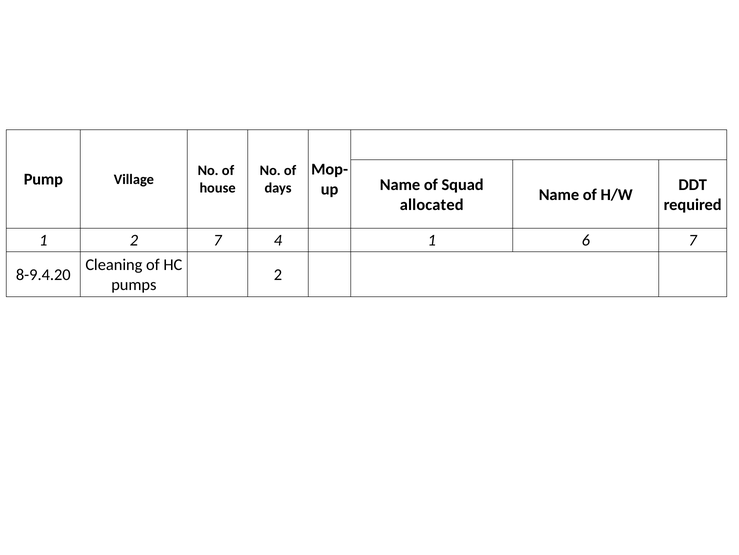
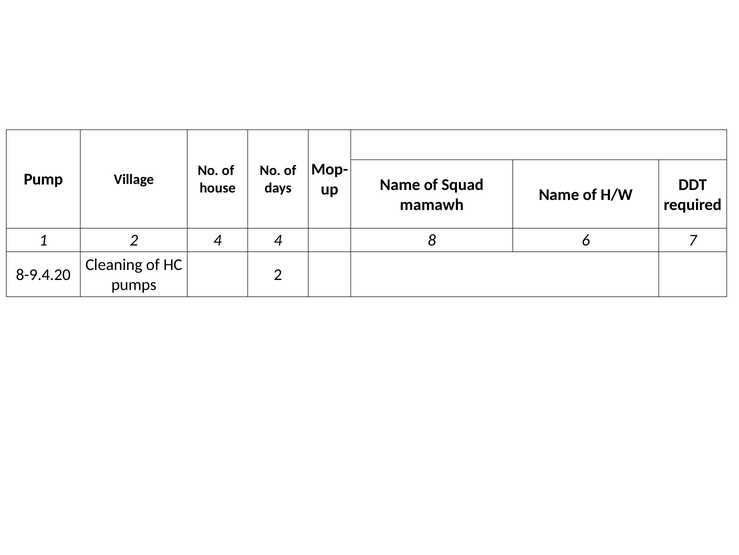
allocated: allocated -> mamawh
2 7: 7 -> 4
4 1: 1 -> 8
